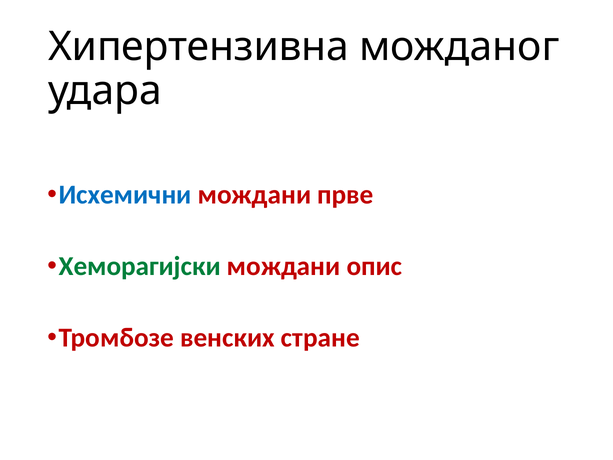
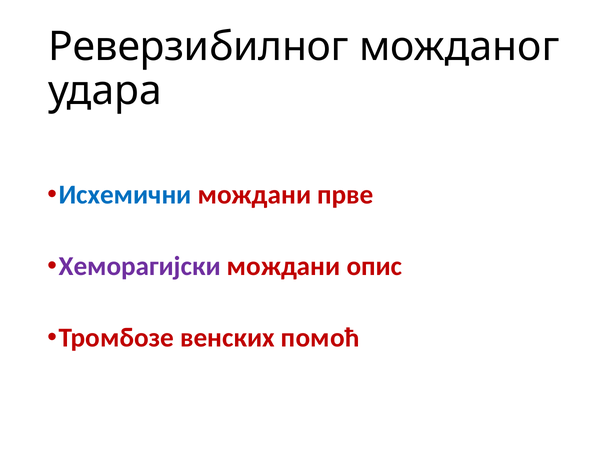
Хипертензивна: Хипертензивна -> Реверзибилног
Хеморагијски colour: green -> purple
стране: стране -> помоћ
